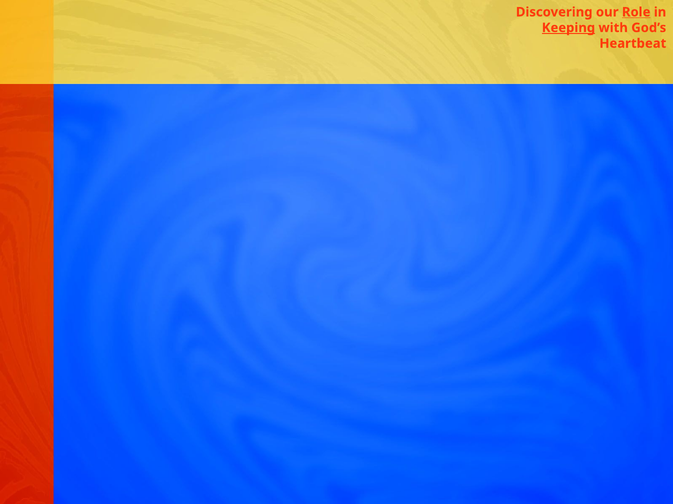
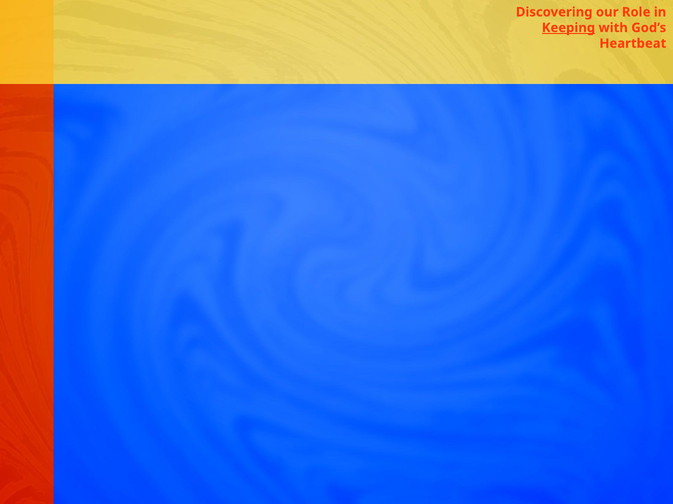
Role underline: present -> none
